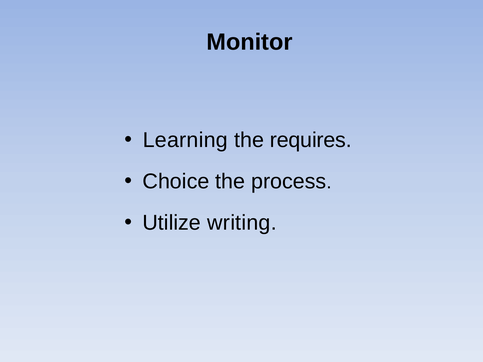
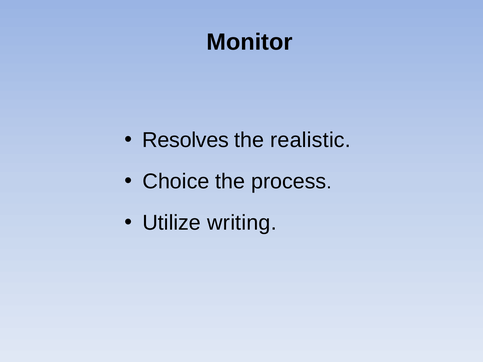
Learning: Learning -> Resolves
requires: requires -> realistic
